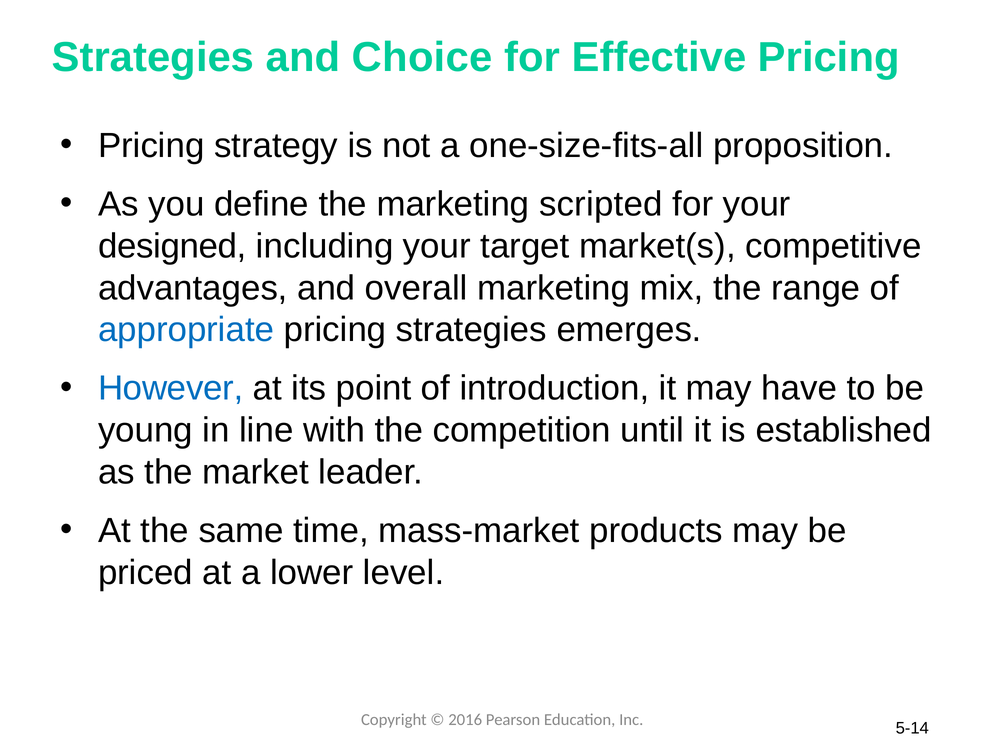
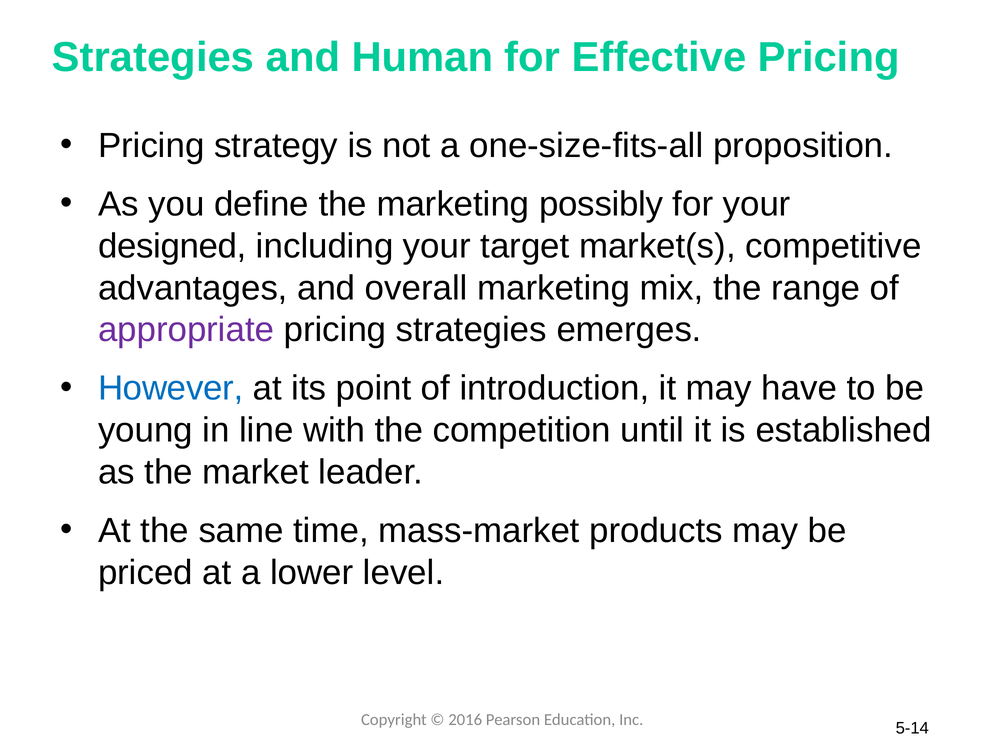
Choice: Choice -> Human
scripted: scripted -> possibly
appropriate colour: blue -> purple
